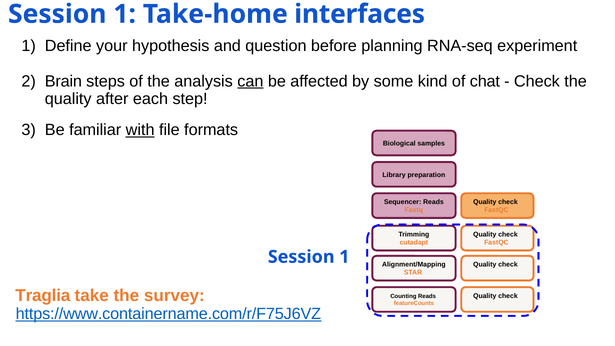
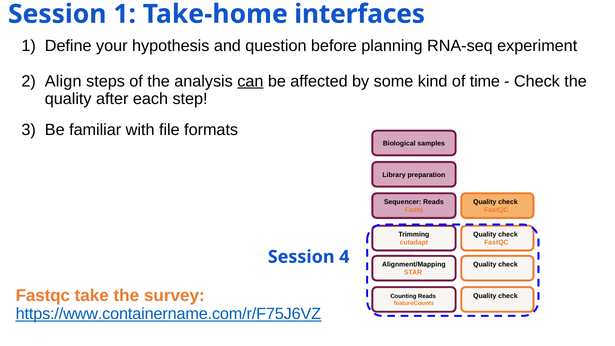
Brain: Brain -> Align
chat: chat -> time
with underline: present -> none
1 at (344, 257): 1 -> 4
Traglia at (43, 296): Traglia -> Fastqc
